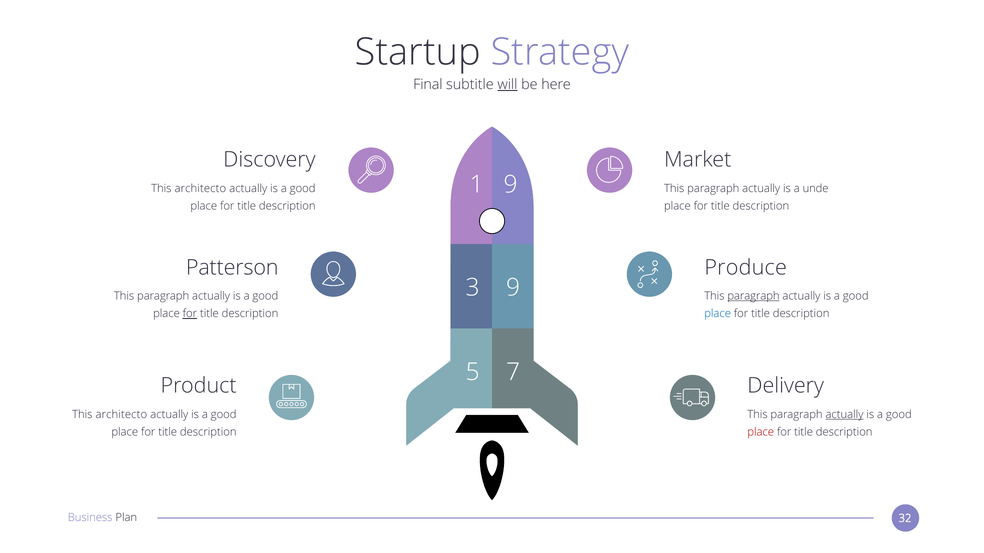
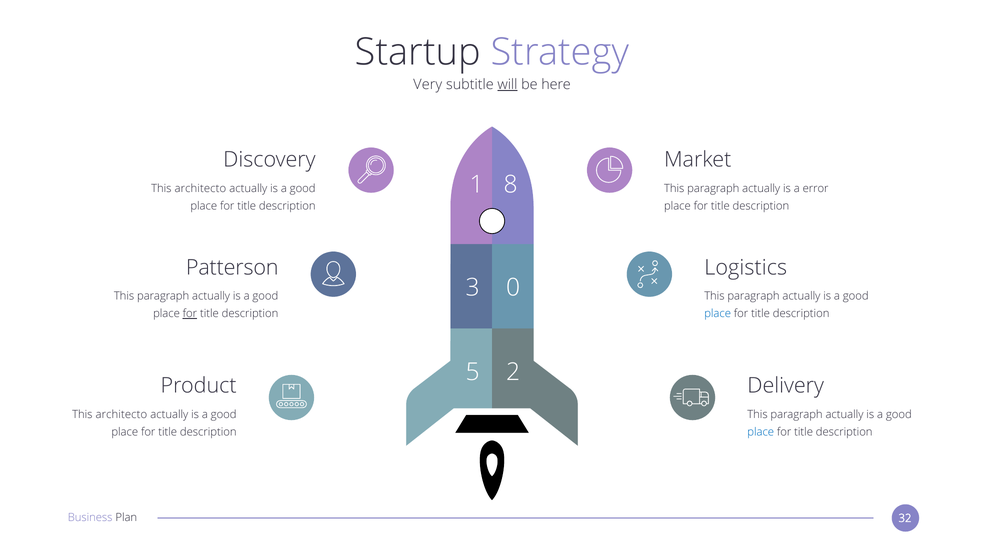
Final: Final -> Very
1 9: 9 -> 8
unde: unde -> error
Produce: Produce -> Logistics
3 9: 9 -> 0
paragraph at (754, 296) underline: present -> none
7: 7 -> 2
actually at (844, 415) underline: present -> none
place at (761, 432) colour: red -> blue
